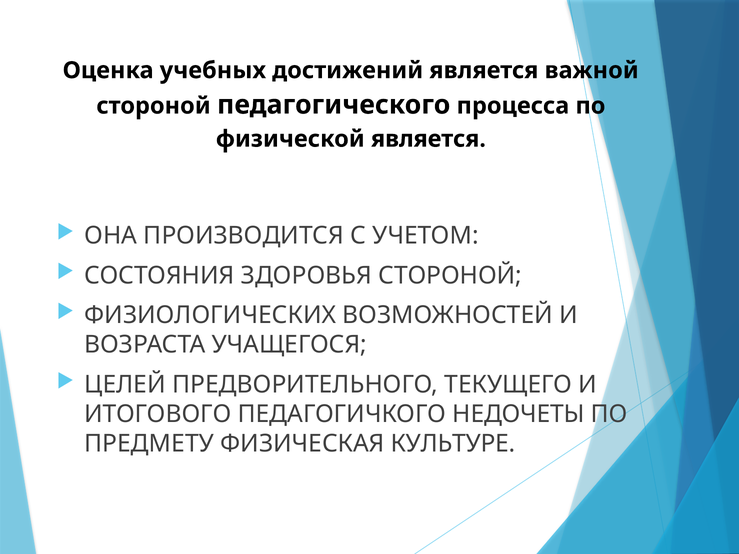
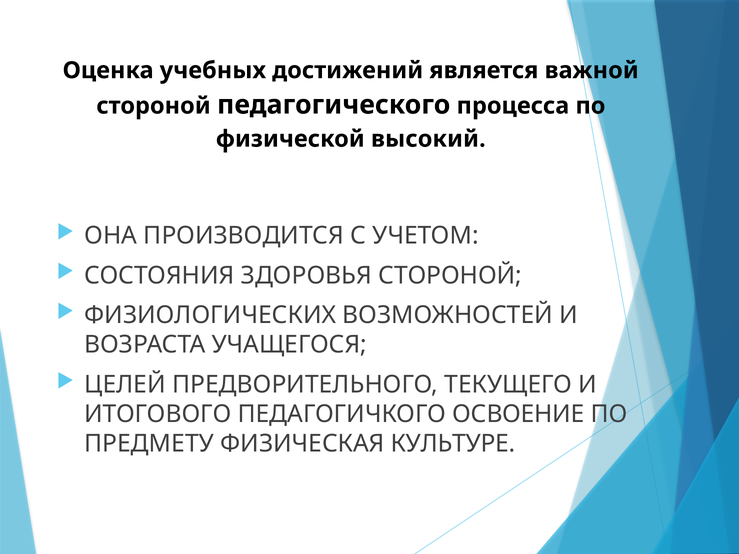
физической является: является -> высокий
НЕДОЧЕТЫ: НЕДОЧЕТЫ -> ОСВОЕНИЕ
